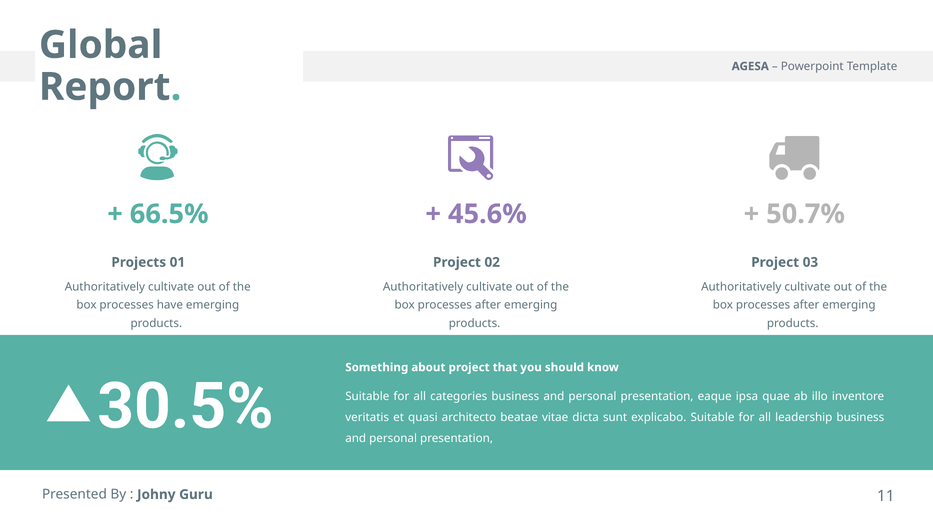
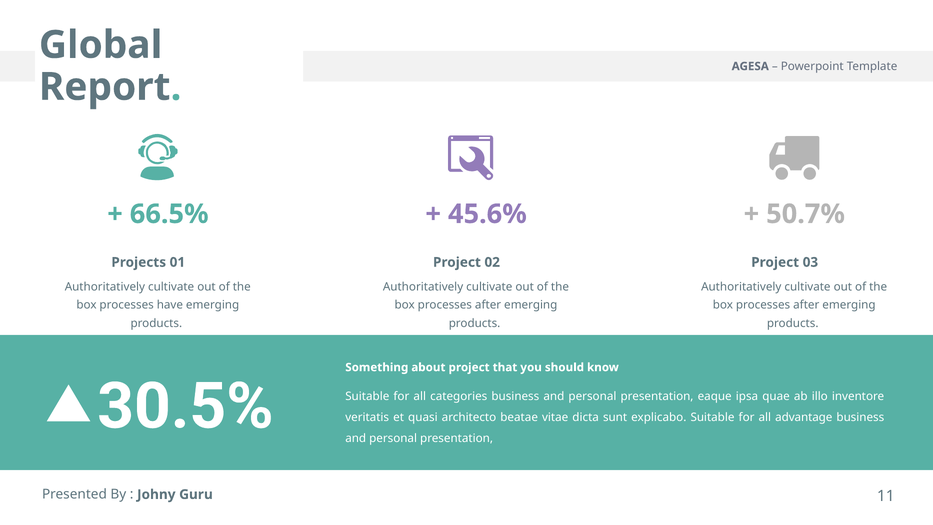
leadership: leadership -> advantage
